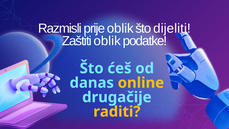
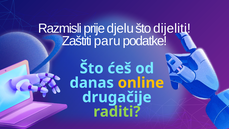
prije oblik: oblik -> djelu
Zaštiti oblik: oblik -> paru
raditi colour: yellow -> light green
